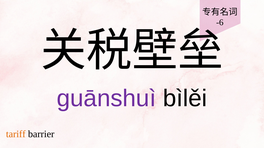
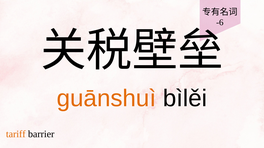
guānshuì colour: purple -> orange
